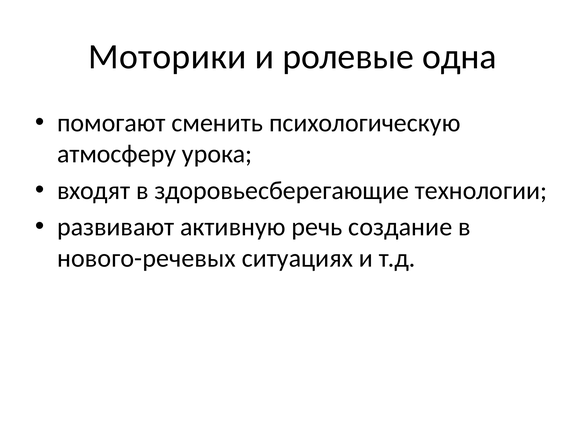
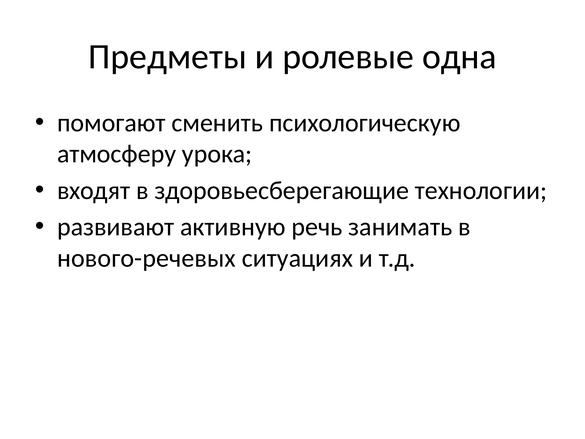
Моторики: Моторики -> Предметы
создание: создание -> занимать
